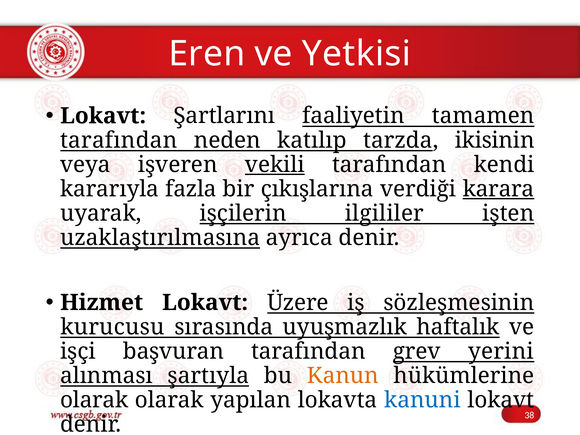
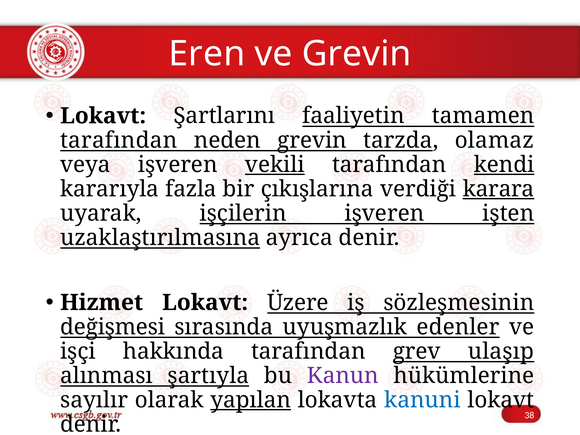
ve Yetkisi: Yetkisi -> Grevin
neden katılıp: katılıp -> grevin
ikisinin: ikisinin -> olamaz
kendi underline: none -> present
işçilerin ilgililer: ilgililer -> işveren
kurucusu: kurucusu -> değişmesi
haftalık: haftalık -> edenler
başvuran: başvuran -> hakkında
yerini: yerini -> ulaşıp
Kanun colour: orange -> purple
olarak at (94, 400): olarak -> sayılır
yapılan underline: none -> present
